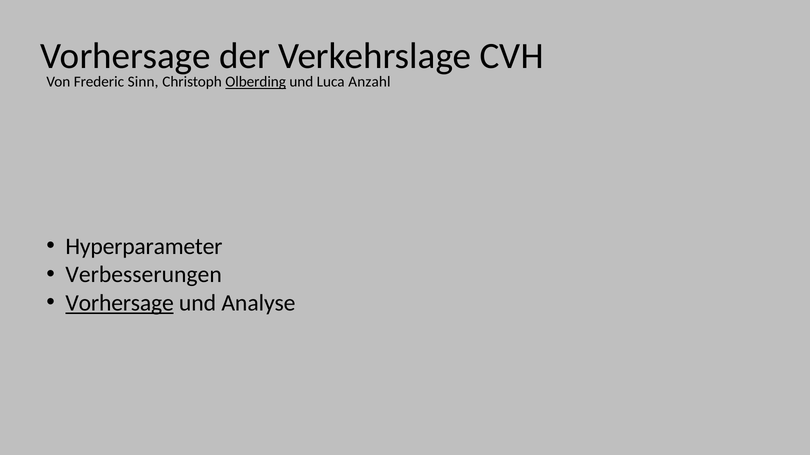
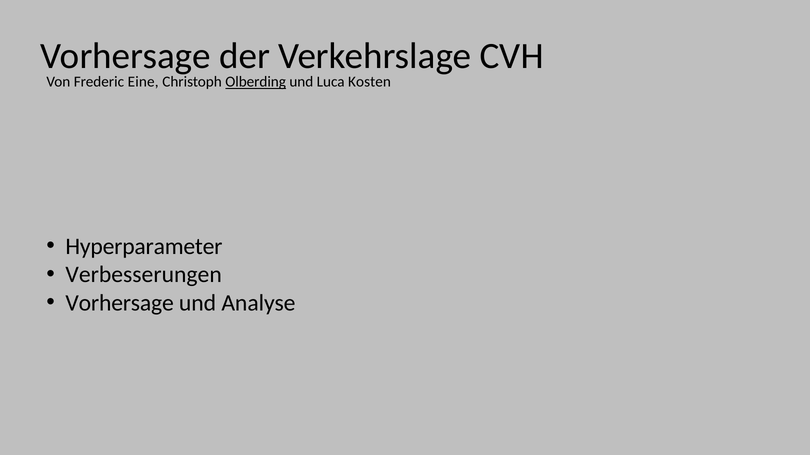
Sinn: Sinn -> Eine
Anzahl: Anzahl -> Kosten
Vorhersage at (120, 303) underline: present -> none
